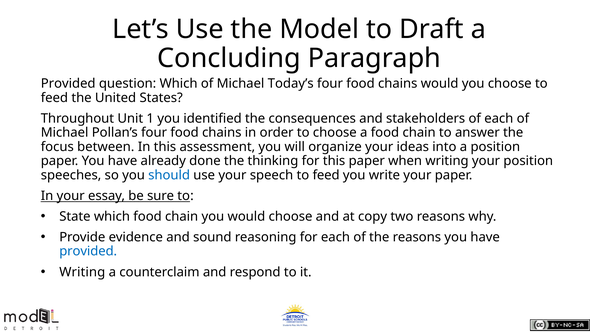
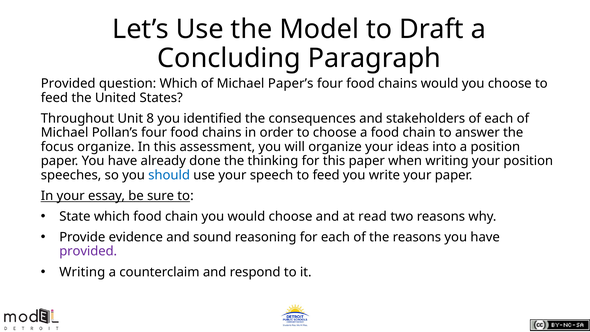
Today’s: Today’s -> Paper’s
1: 1 -> 8
focus between: between -> organize
copy: copy -> read
provided at (88, 251) colour: blue -> purple
